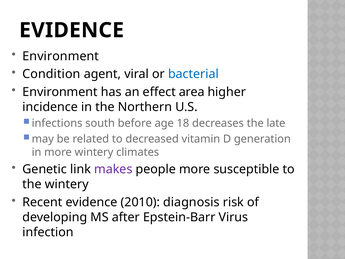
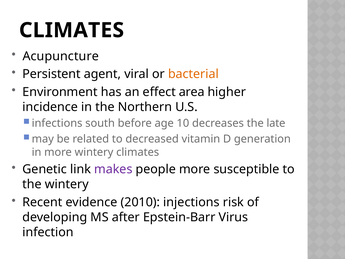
EVIDENCE at (72, 30): EVIDENCE -> CLIMATES
Environment at (61, 56): Environment -> Acupuncture
Condition: Condition -> Persistent
bacterial colour: blue -> orange
18: 18 -> 10
diagnosis: diagnosis -> injections
